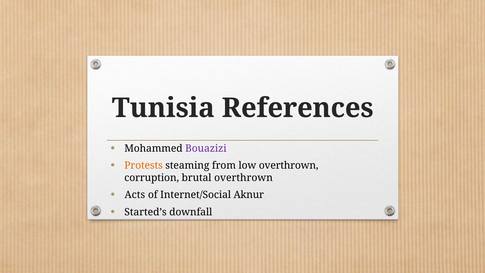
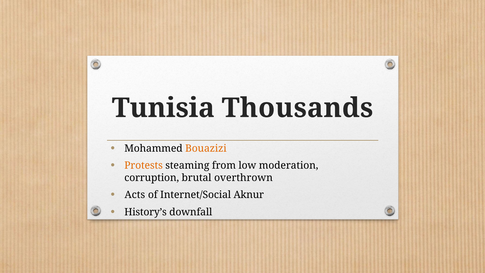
References: References -> Thousands
Bouazizi colour: purple -> orange
low overthrown: overthrown -> moderation
Started’s: Started’s -> History’s
